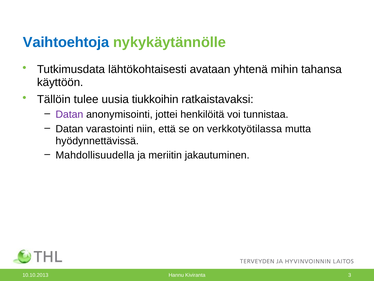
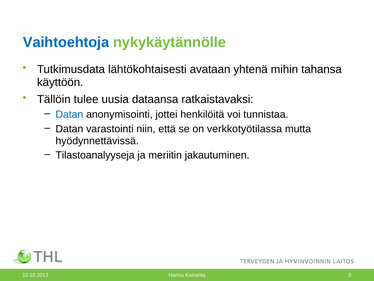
tiukkoihin: tiukkoihin -> dataansa
Datan at (69, 114) colour: purple -> blue
Mahdollisuudella: Mahdollisuudella -> Tilastoanalyyseja
